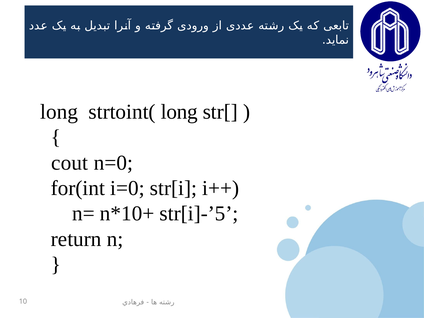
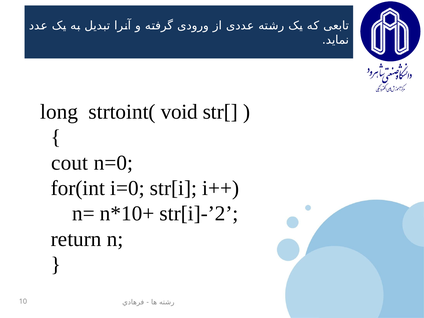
strtoint( long: long -> void
str[i]-’5: str[i]-’5 -> str[i]-’2
